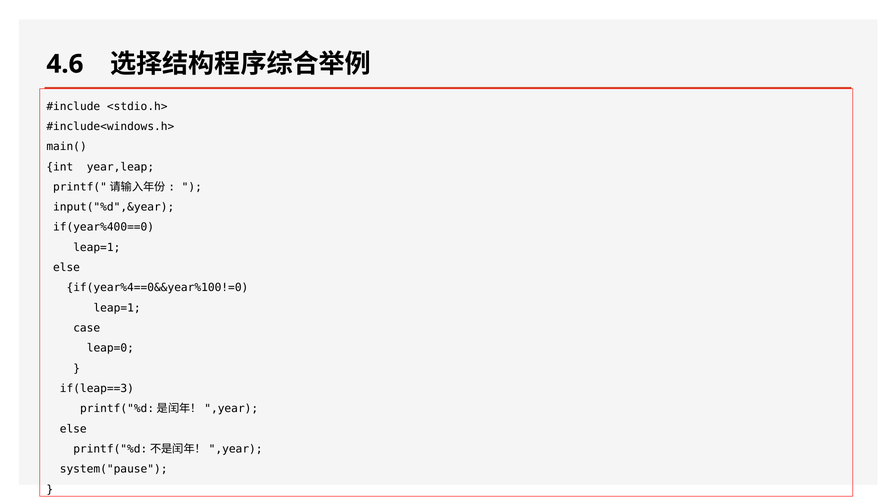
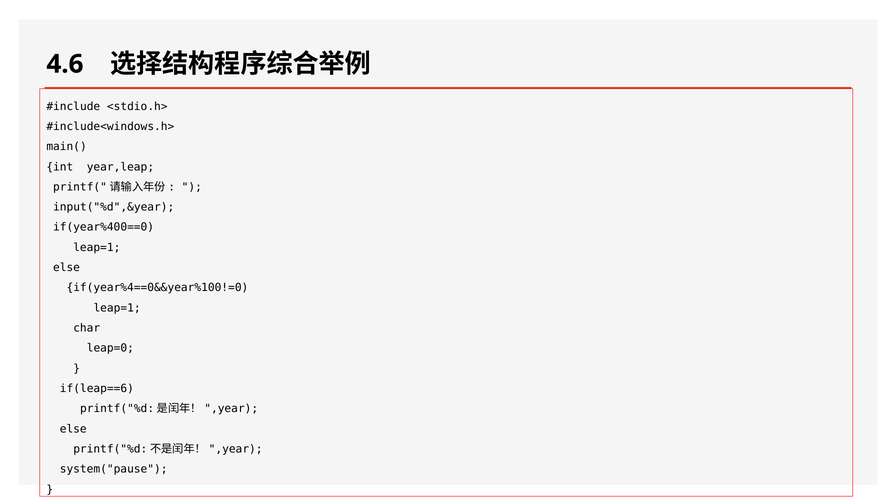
case: case -> char
if(leap==3: if(leap==3 -> if(leap==6
